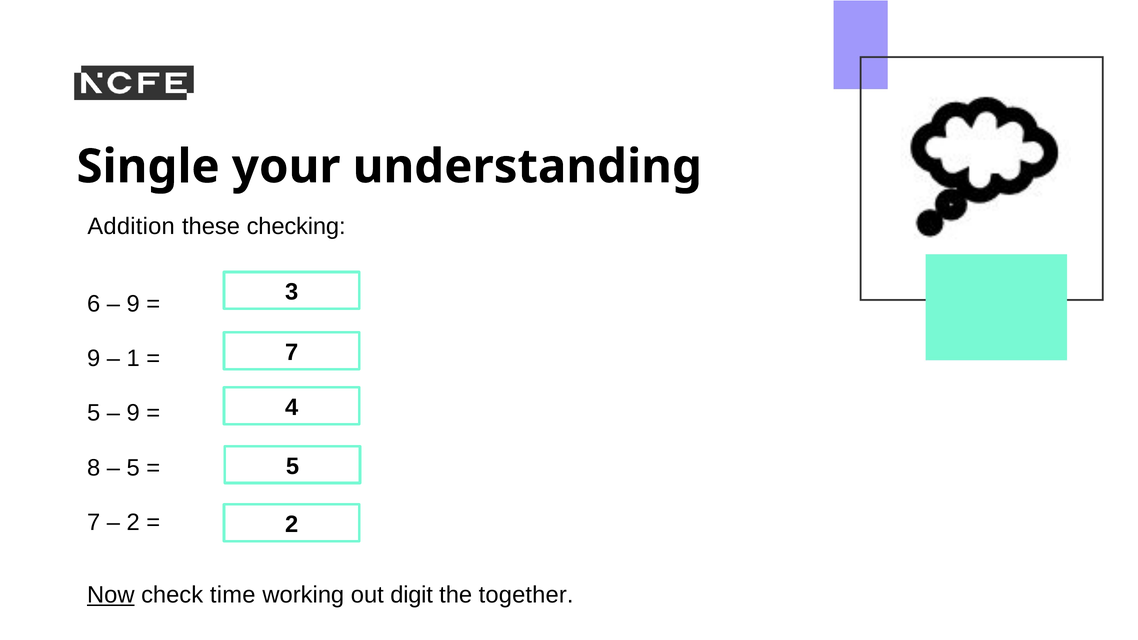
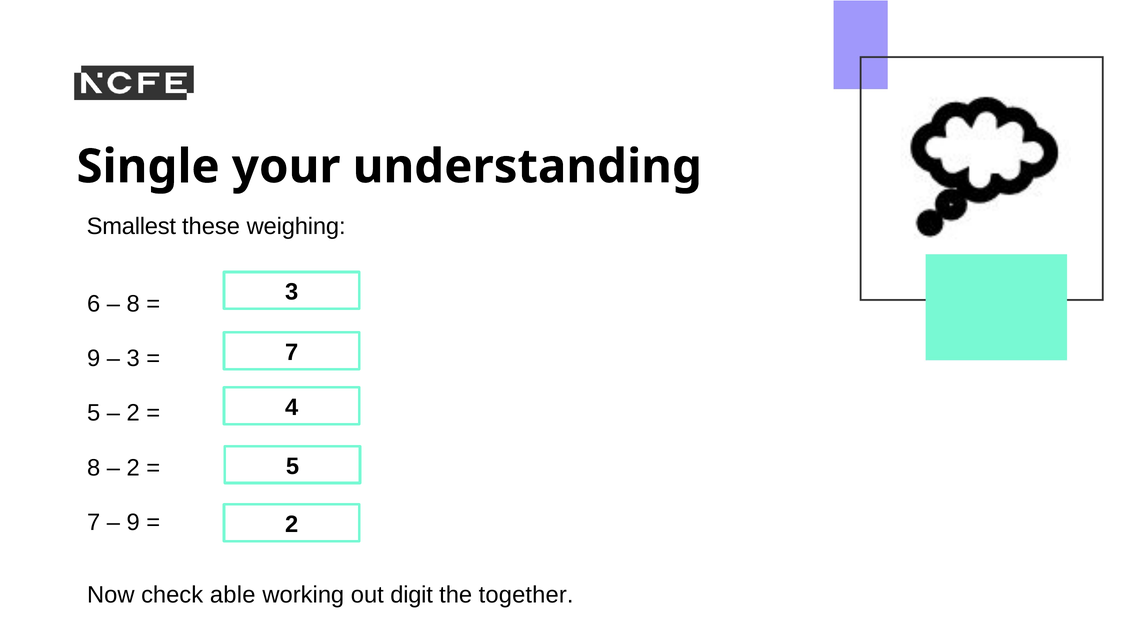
Addition: Addition -> Smallest
checking: checking -> weighing
9 at (133, 304): 9 -> 8
1 at (133, 359): 1 -> 3
9 at (133, 413): 9 -> 2
5 at (133, 468): 5 -> 2
2 at (133, 522): 2 -> 9
Now underline: present -> none
time: time -> able
